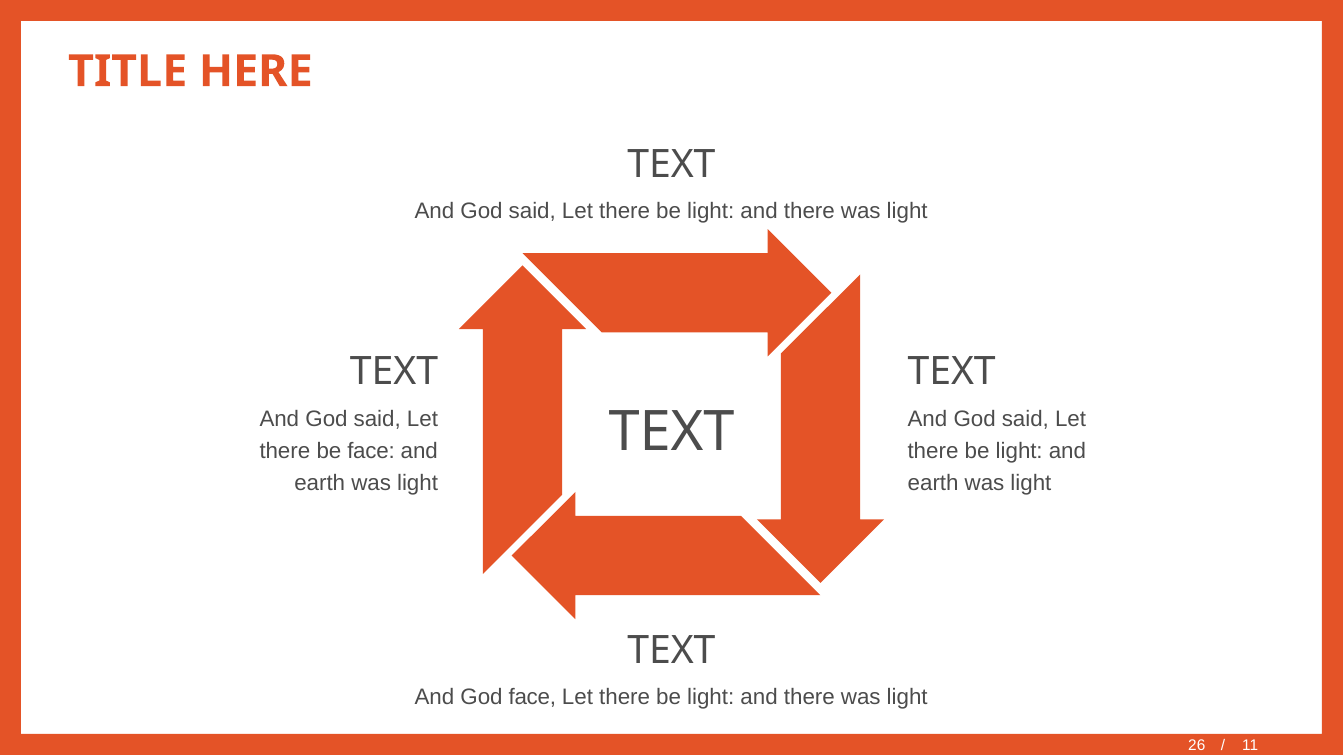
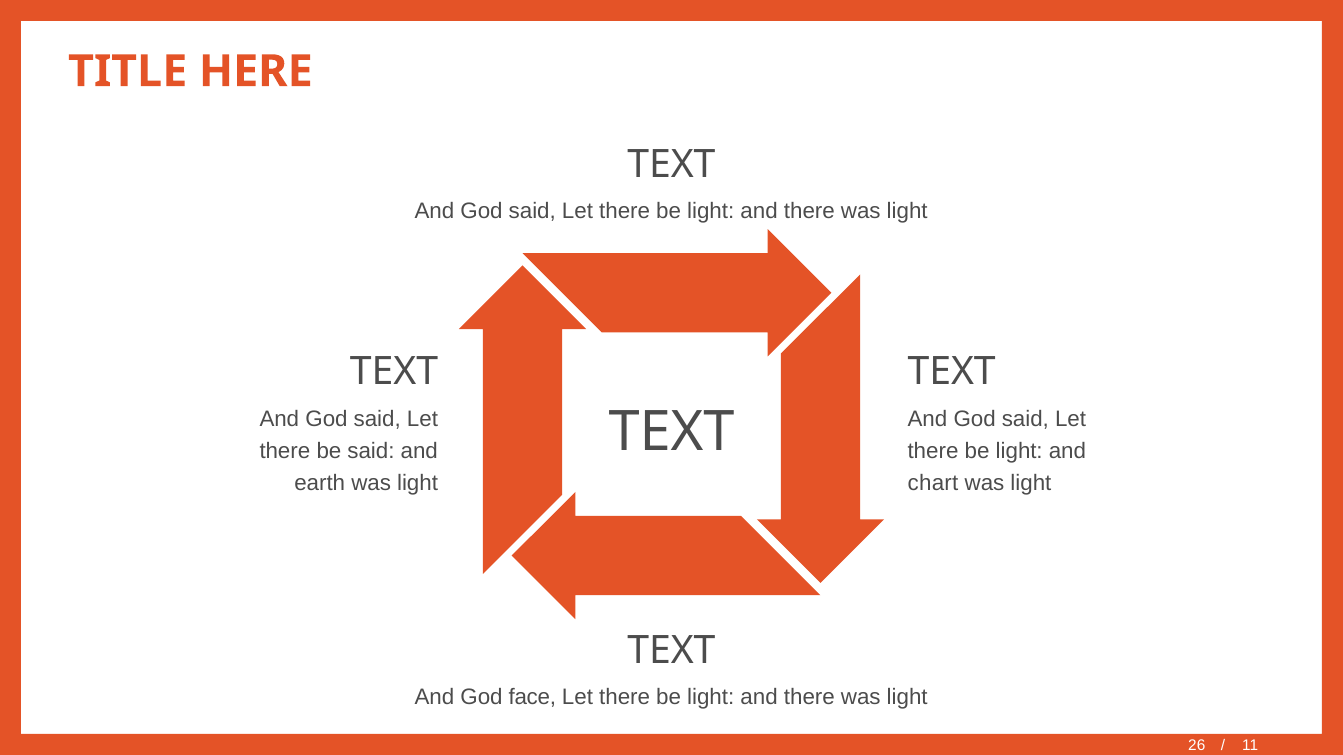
be face: face -> said
earth at (933, 483): earth -> chart
